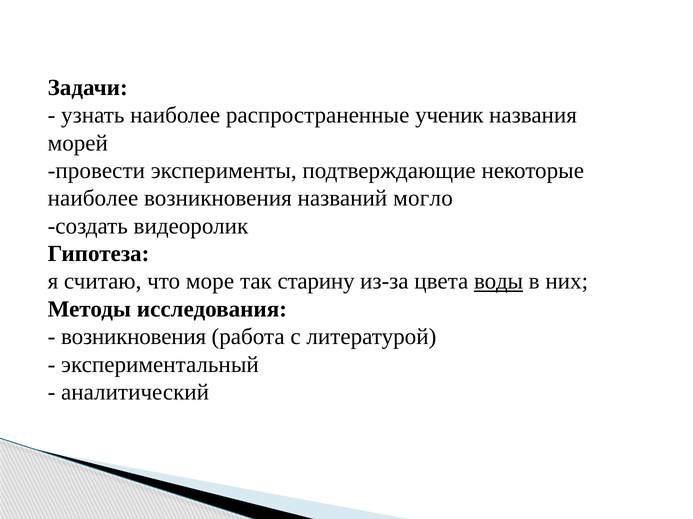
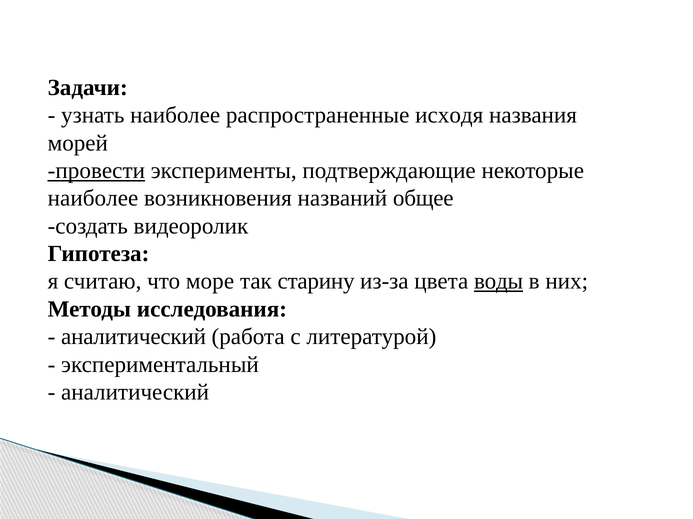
ученик: ученик -> исходя
провести underline: none -> present
могло: могло -> общее
возникновения at (134, 337): возникновения -> аналитический
